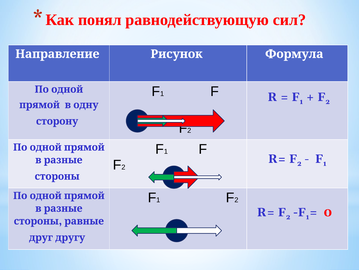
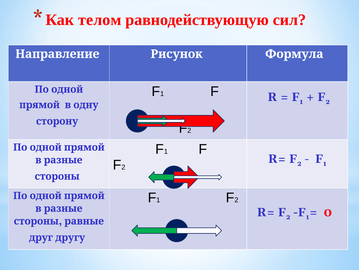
понял: понял -> телом
